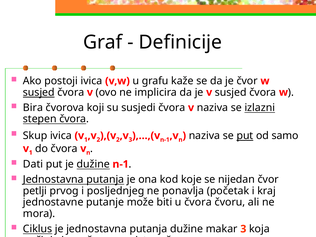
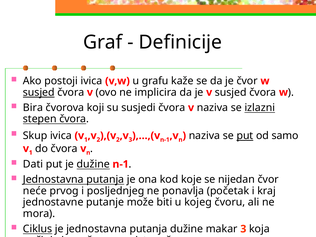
petlji: petlji -> neće
u čvora: čvora -> kojeg
